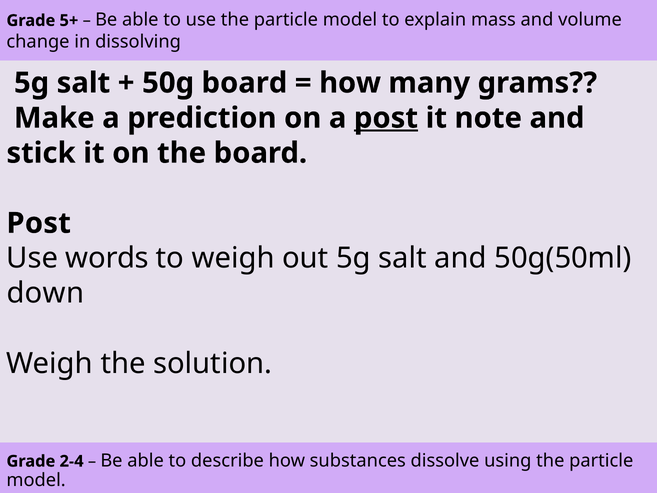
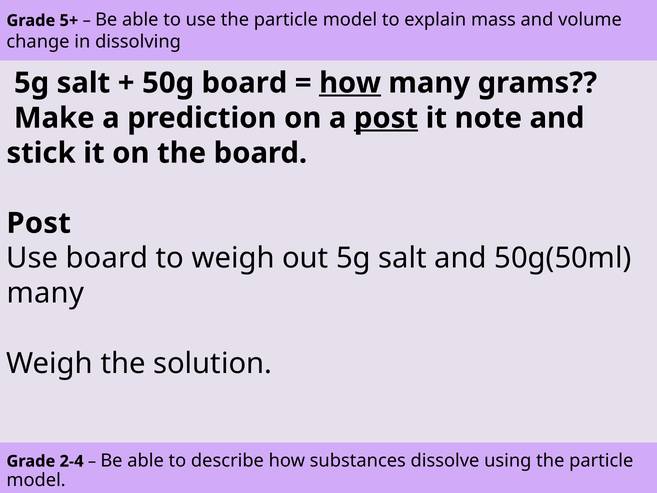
how at (350, 83) underline: none -> present
Use words: words -> board
down at (45, 293): down -> many
